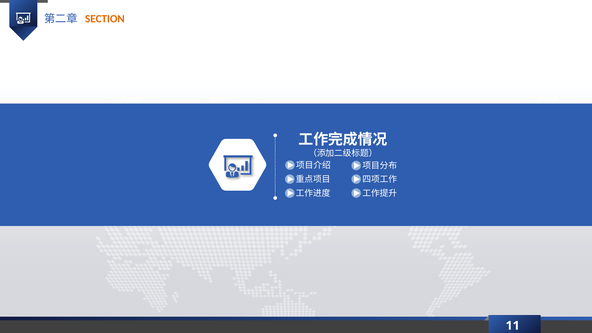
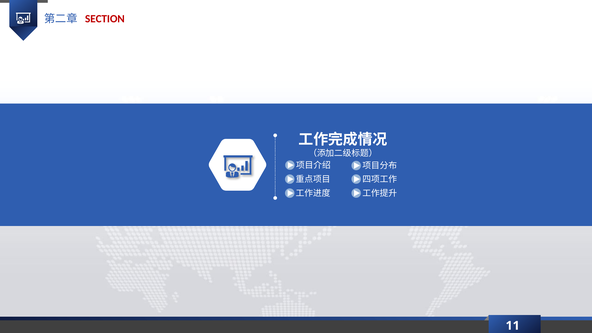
SECTION colour: orange -> red
